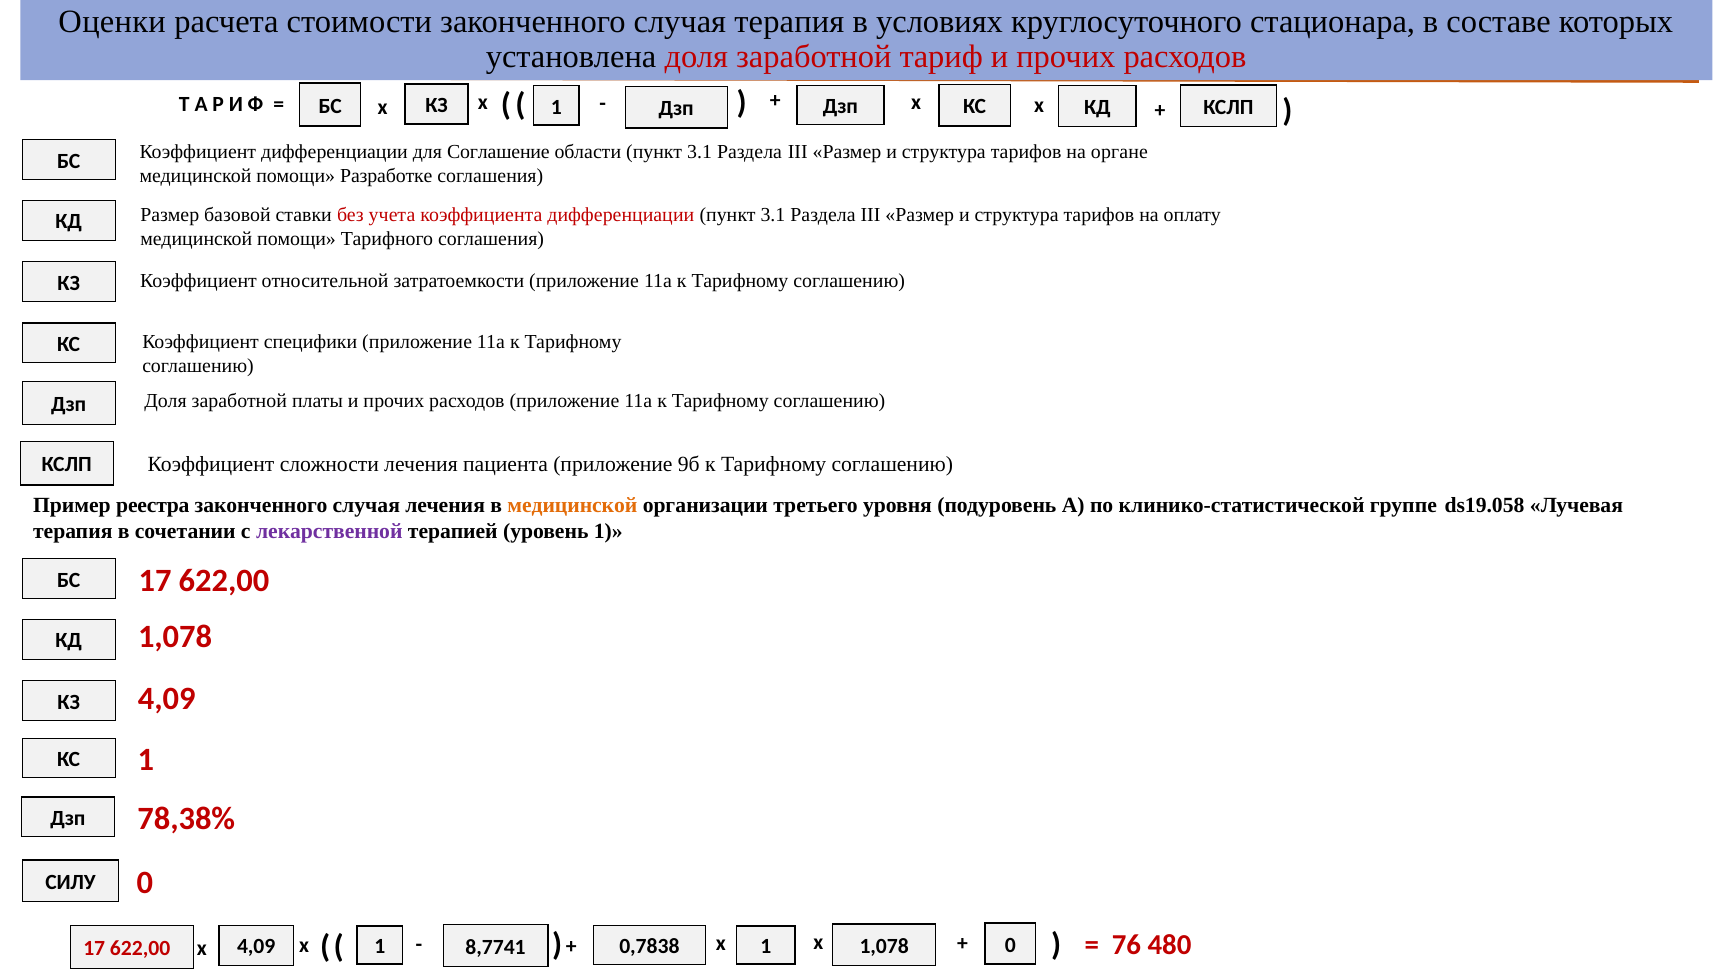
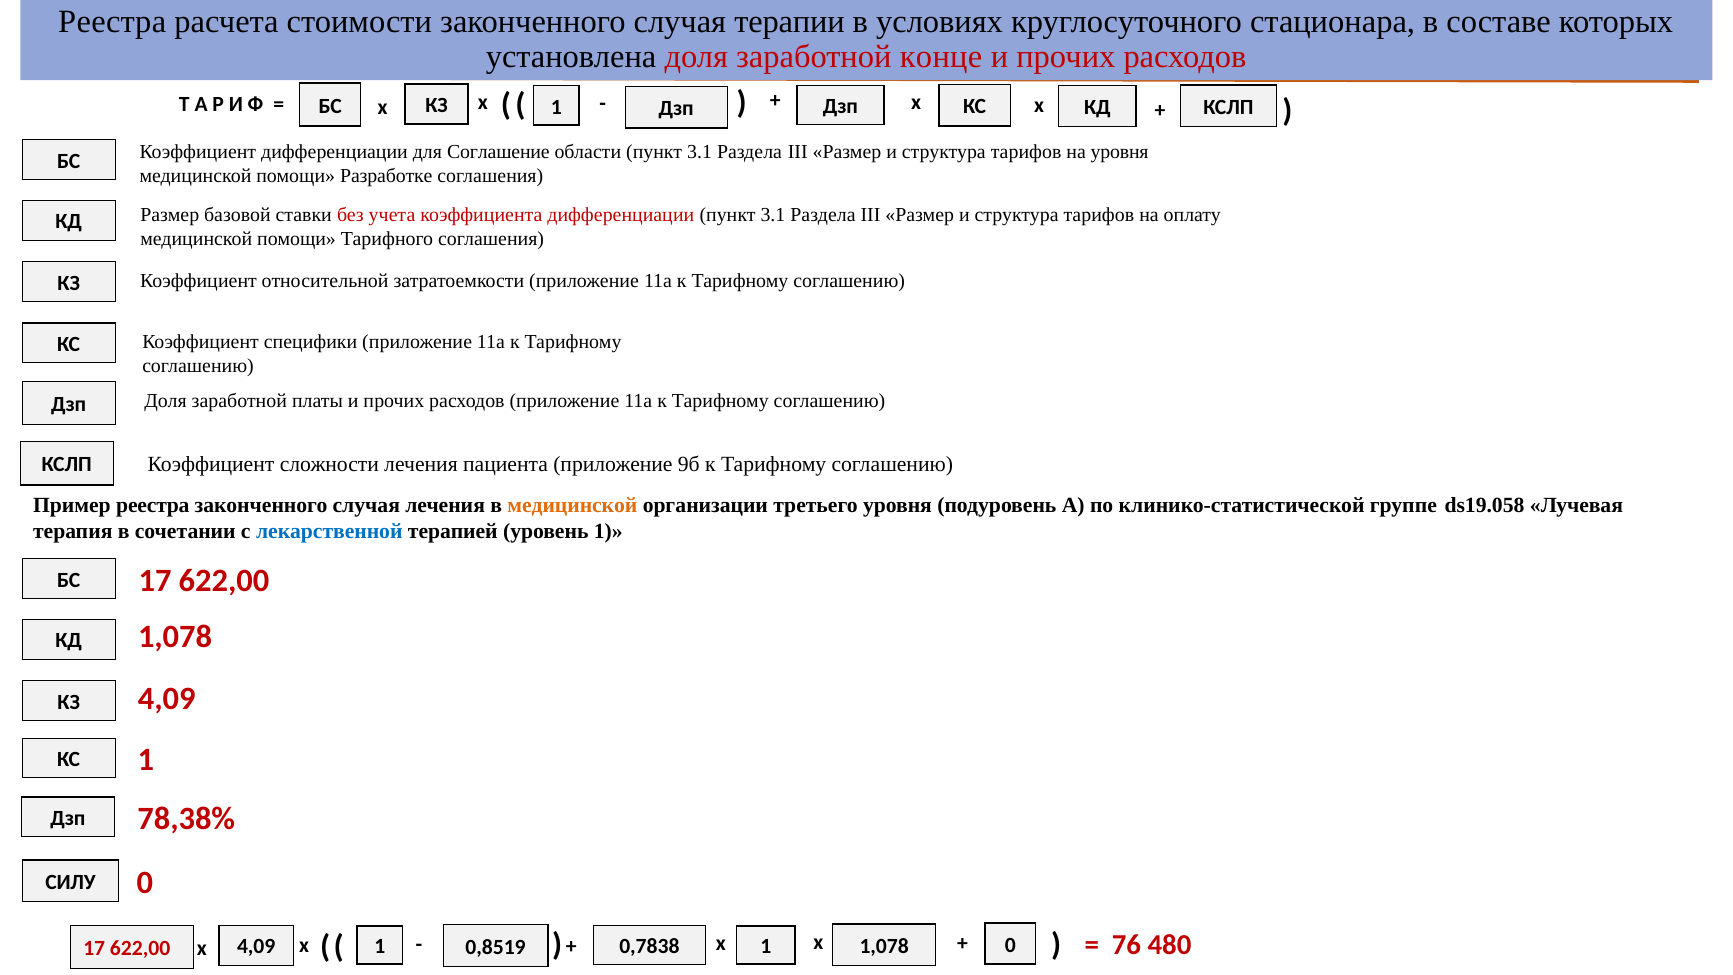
Оценки at (112, 22): Оценки -> Реестра
случая терапия: терапия -> терапии
тариф: тариф -> конце
на органе: органе -> уровня
лекарственной colour: purple -> blue
8,7741: 8,7741 -> 0,8519
